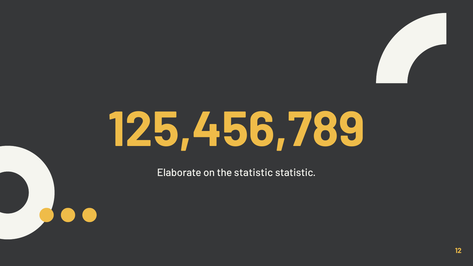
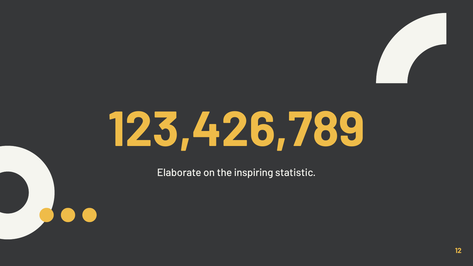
125,456,789: 125,456,789 -> 123,426,789
the statistic: statistic -> inspiring
